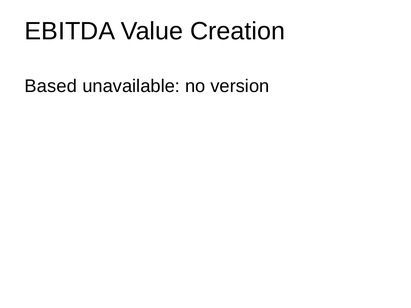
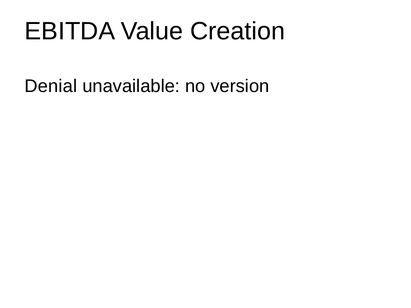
Based: Based -> Denial
